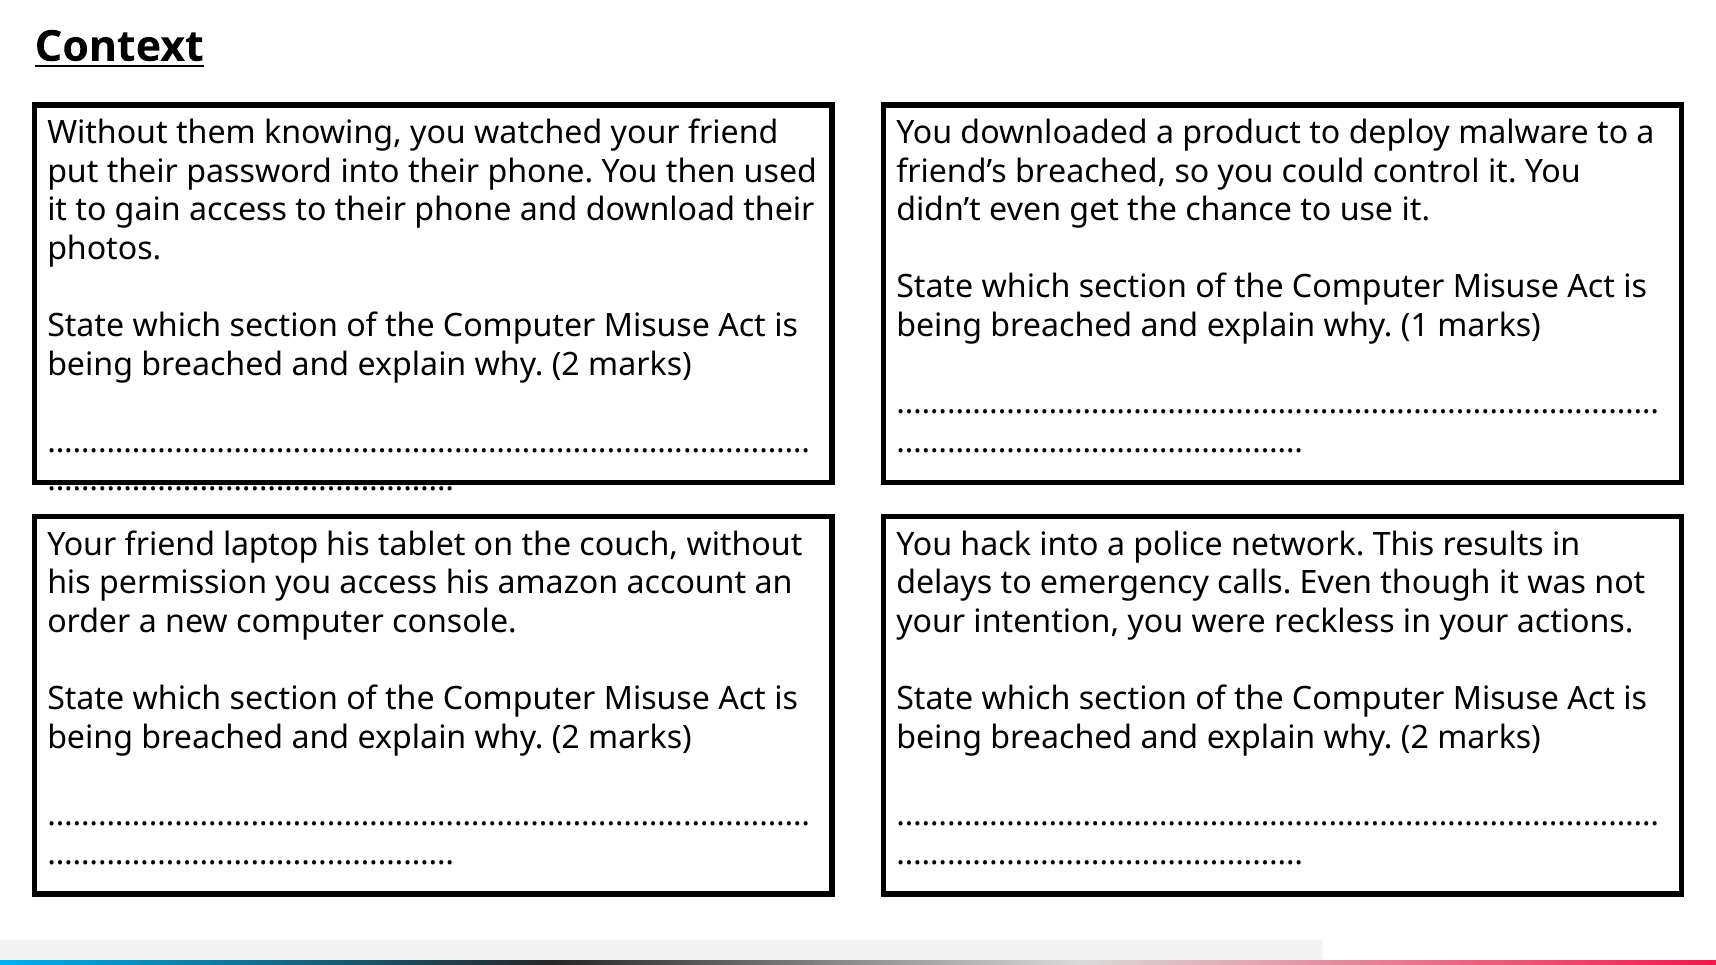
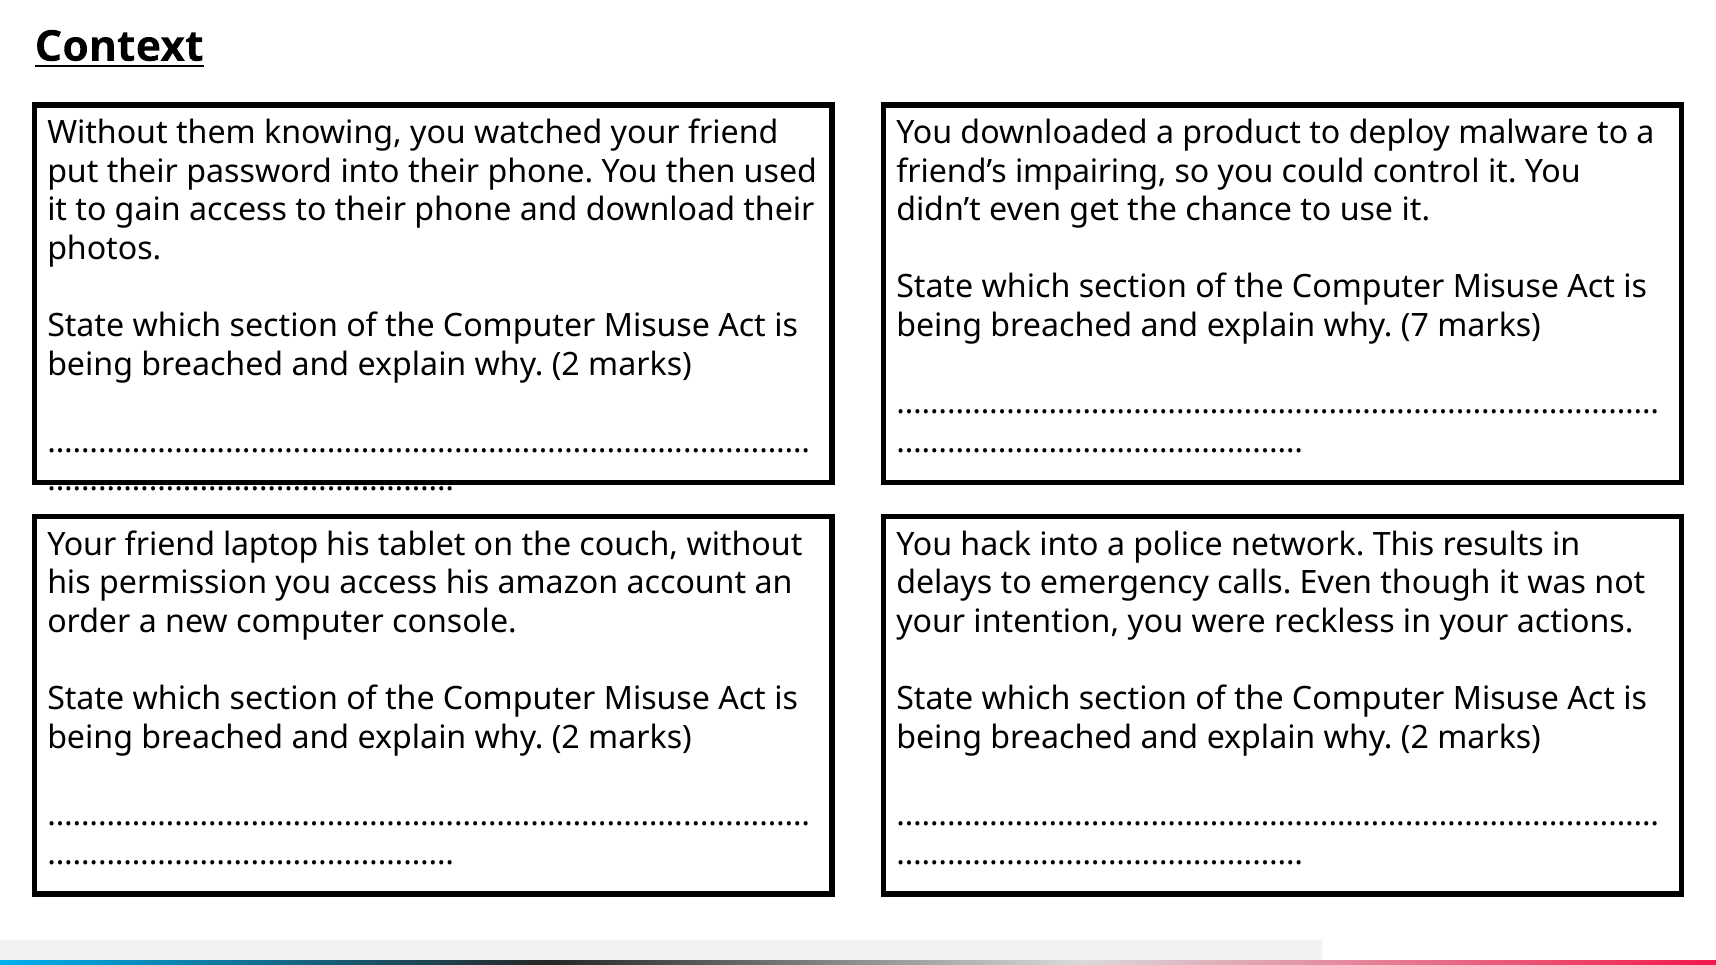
friend’s breached: breached -> impairing
1: 1 -> 7
